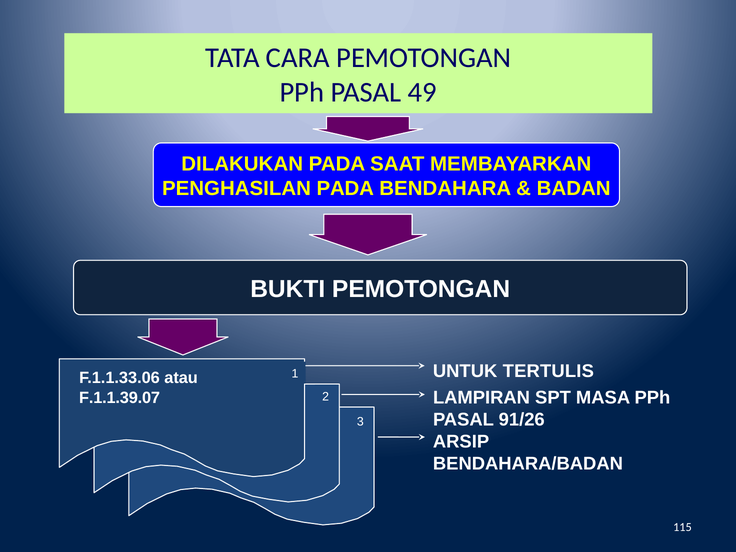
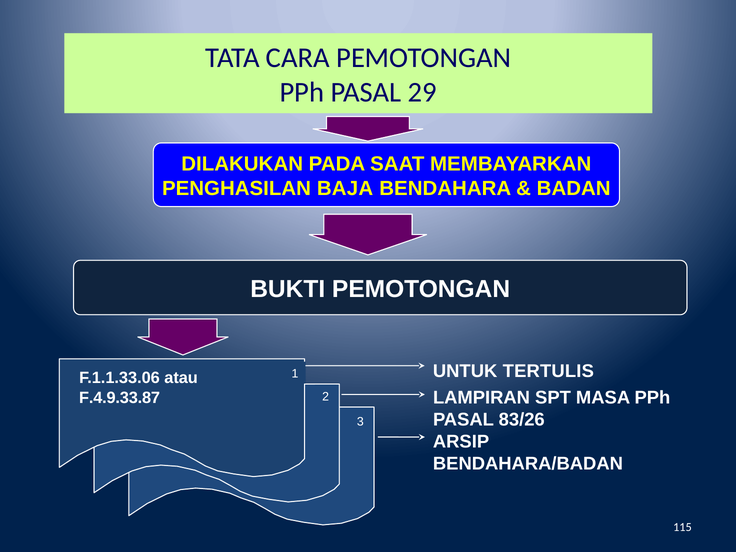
49: 49 -> 29
PENGHASILAN PADA: PADA -> BAJA
F.1.1.39.07: F.1.1.39.07 -> F.4.9.33.87
91/26: 91/26 -> 83/26
